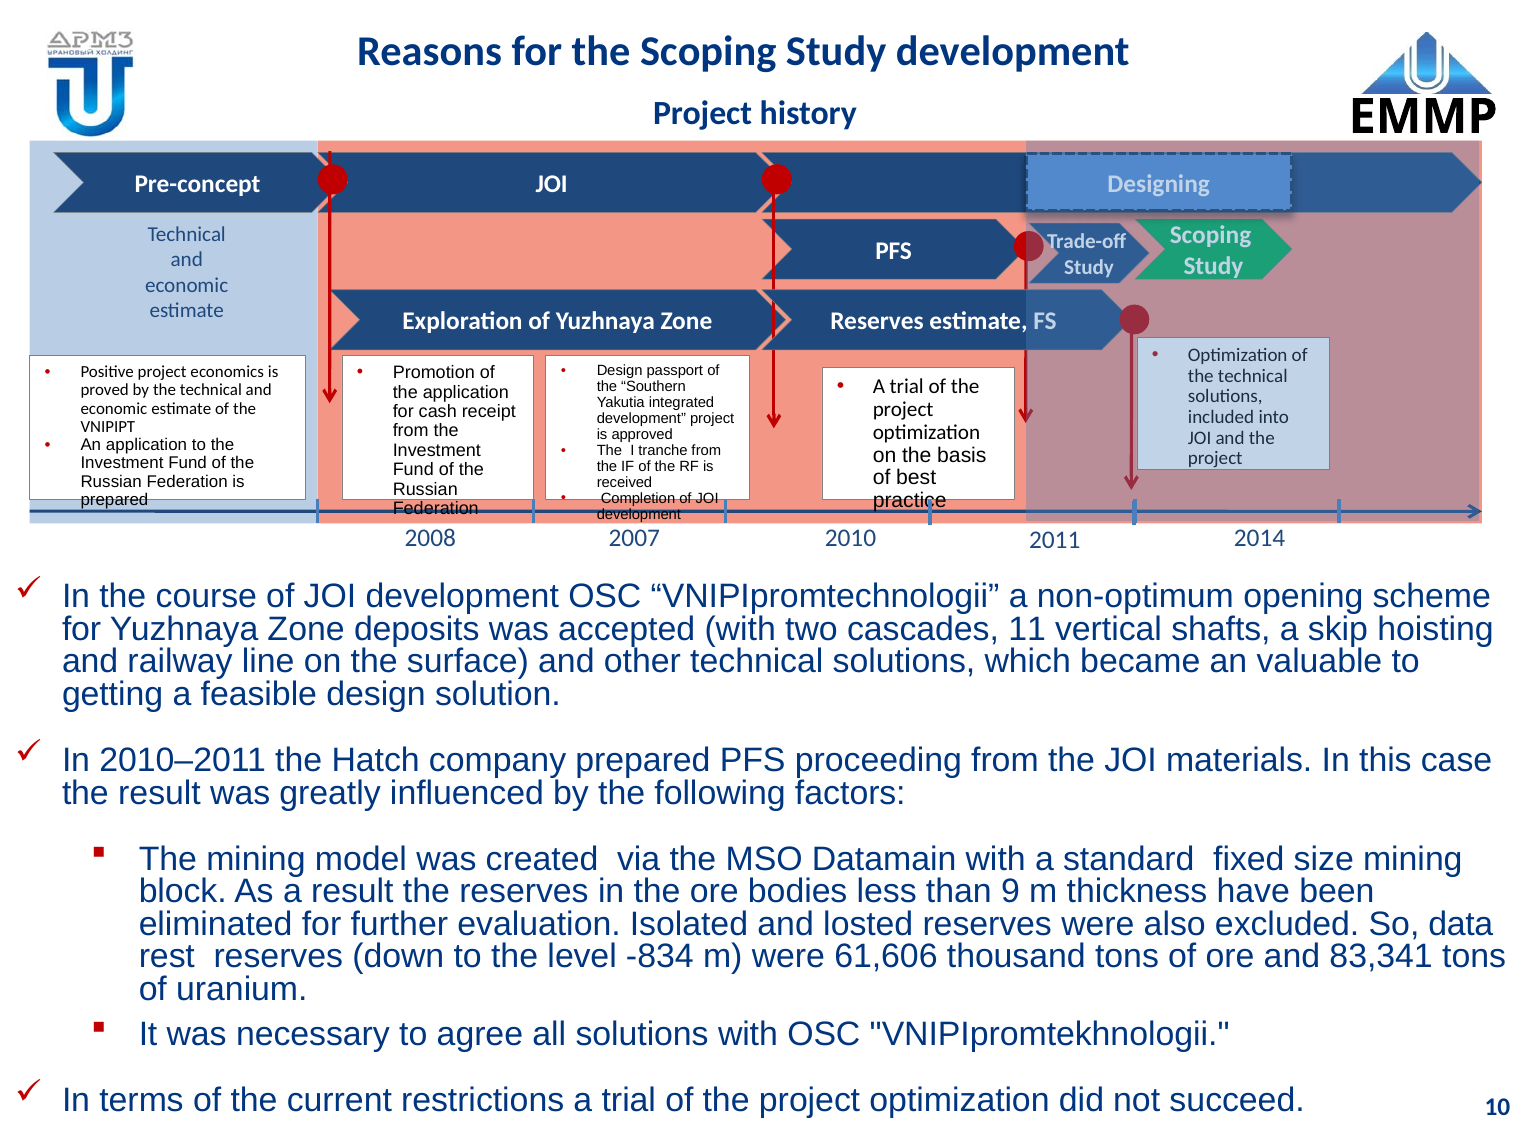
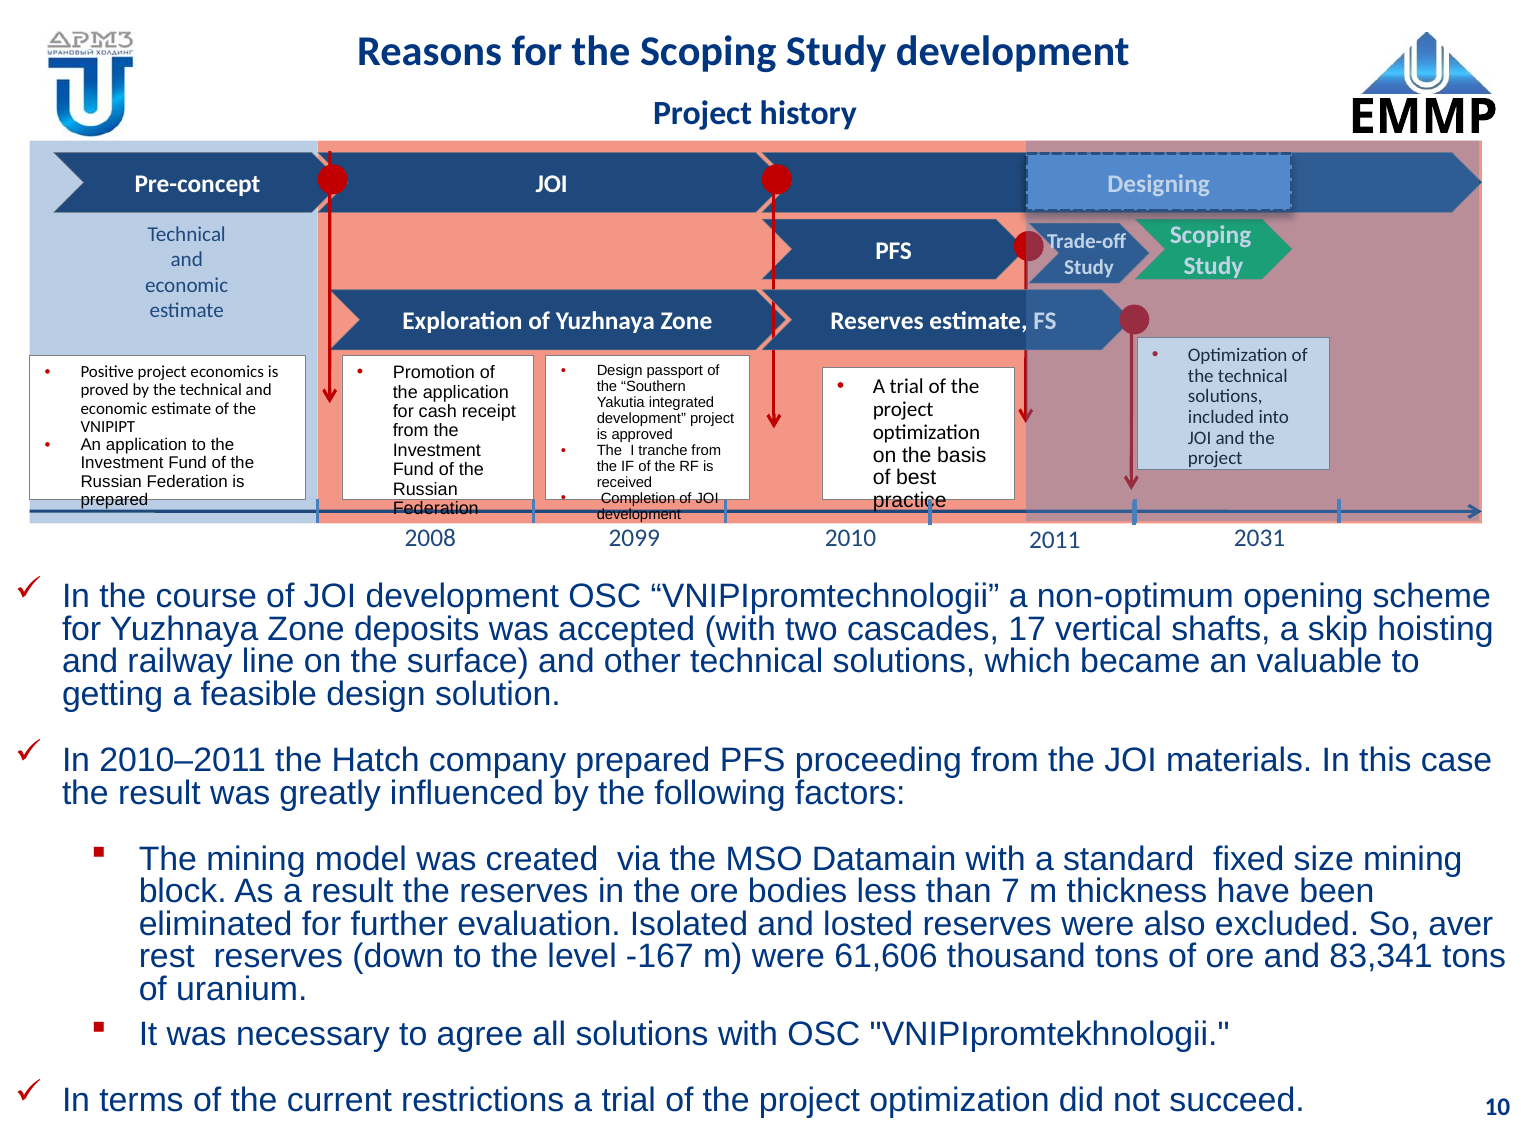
2007: 2007 -> 2099
2014: 2014 -> 2031
11: 11 -> 17
9: 9 -> 7
data: data -> aver
-834: -834 -> -167
